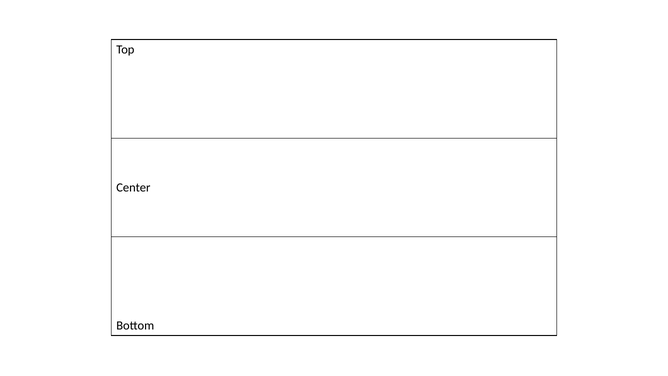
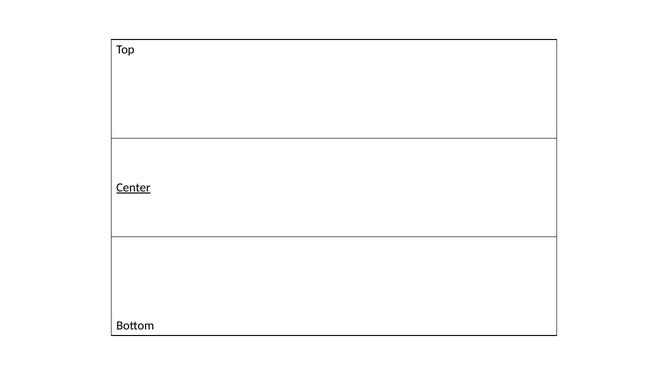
Center underline: none -> present
